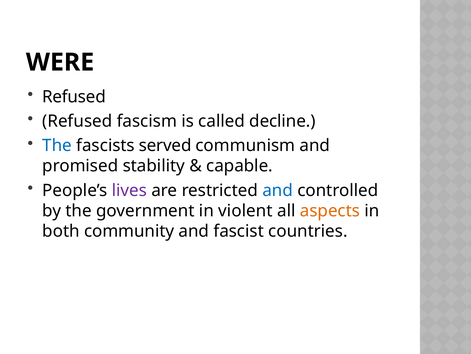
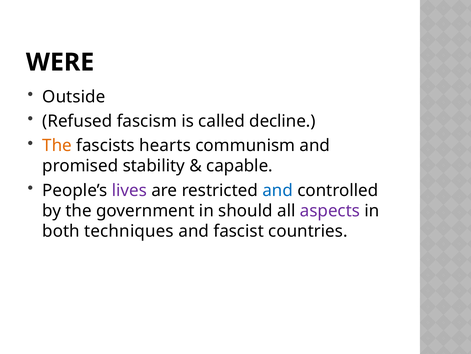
Refused at (74, 97): Refused -> Outside
The at (57, 145) colour: blue -> orange
served: served -> hearts
violent: violent -> should
aspects colour: orange -> purple
community: community -> techniques
